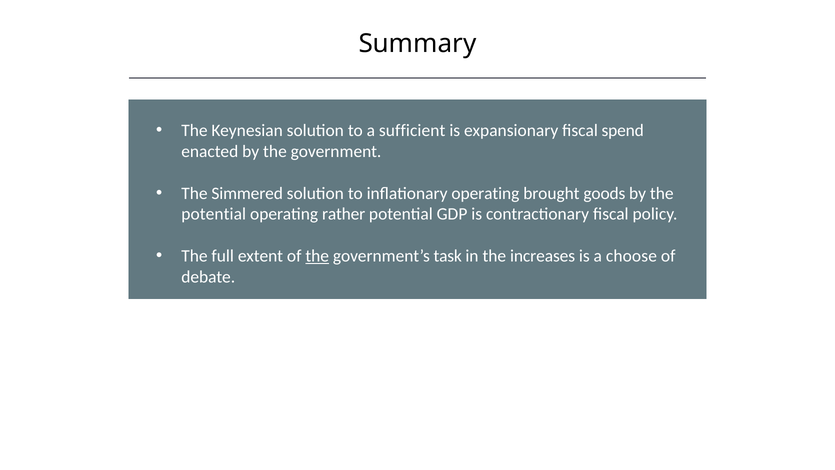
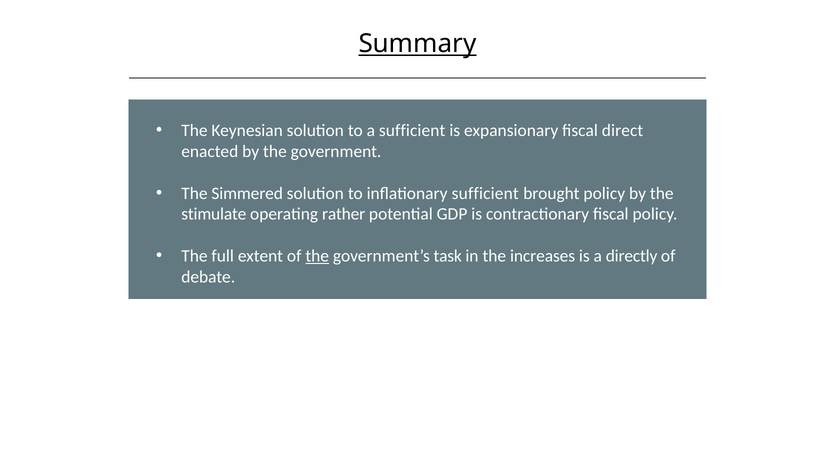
Summary underline: none -> present
spend: spend -> direct
inflationary operating: operating -> sufficient
brought goods: goods -> policy
potential at (214, 214): potential -> stimulate
choose: choose -> directly
